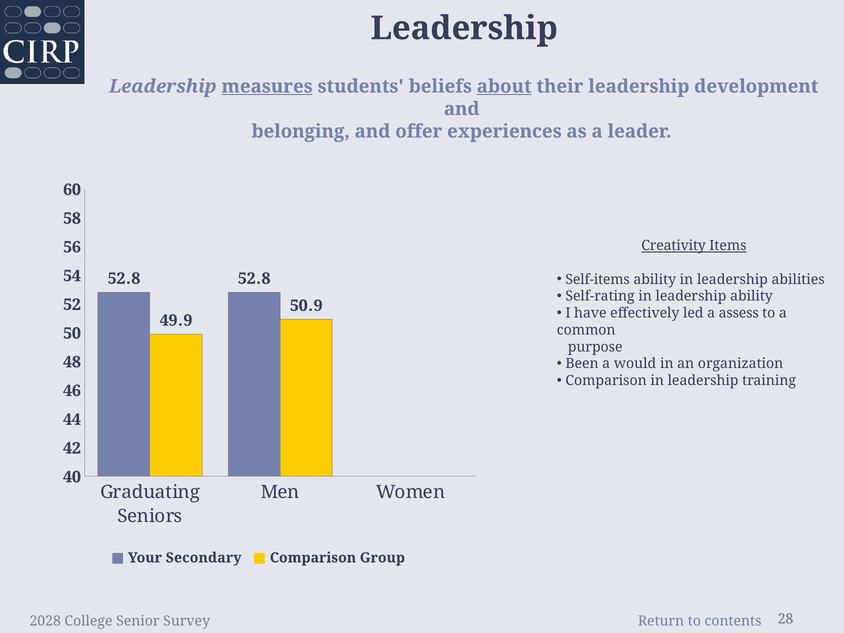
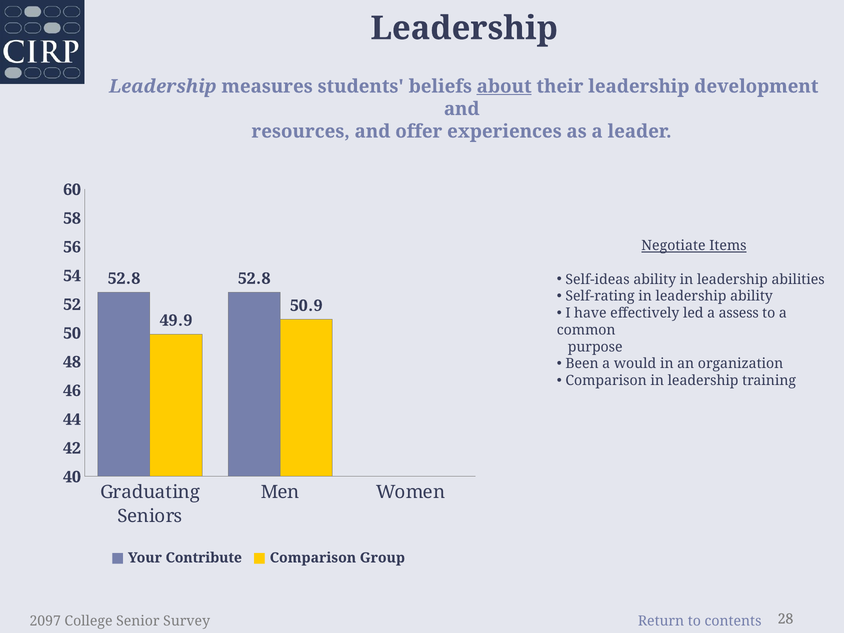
measures underline: present -> none
belonging: belonging -> resources
Creativity: Creativity -> Negotiate
Self-items: Self-items -> Self-ideas
Secondary: Secondary -> Contribute
2028: 2028 -> 2097
